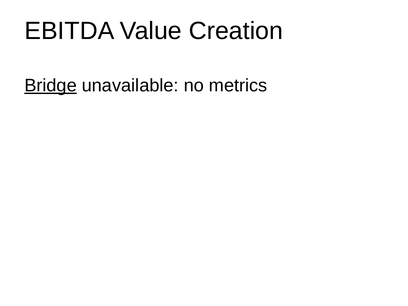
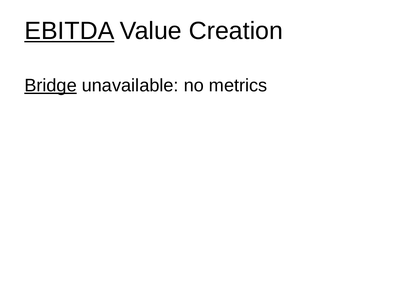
EBITDA underline: none -> present
